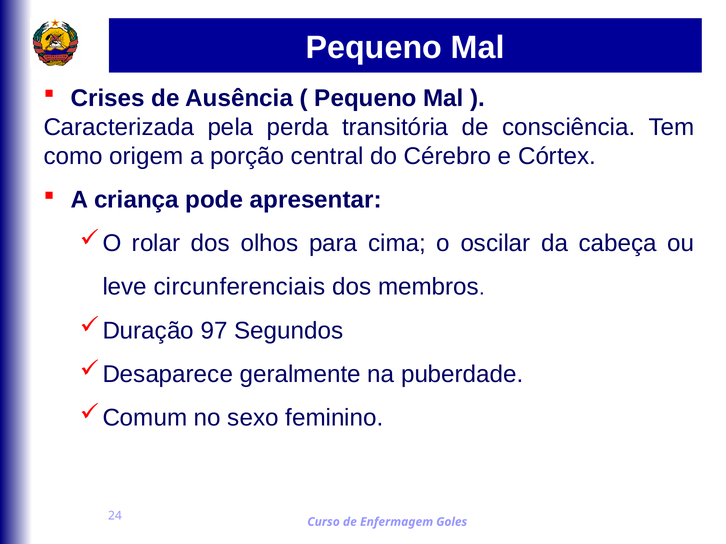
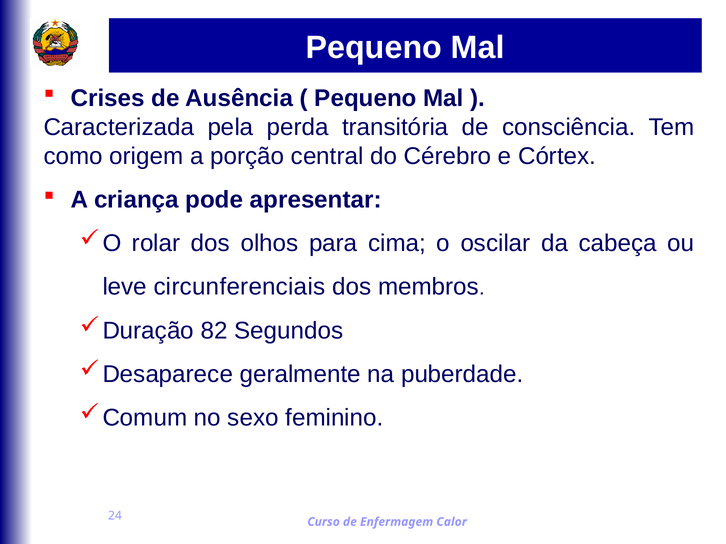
97: 97 -> 82
Goles: Goles -> Calor
